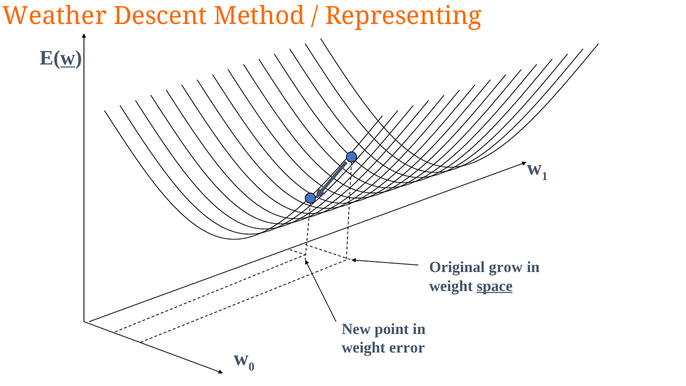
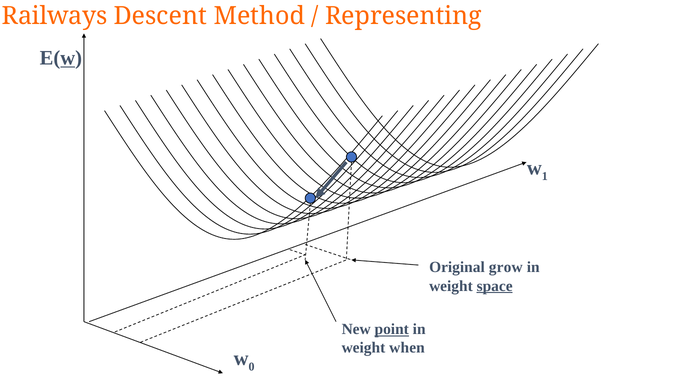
Weather: Weather -> Railways
point underline: none -> present
error: error -> when
